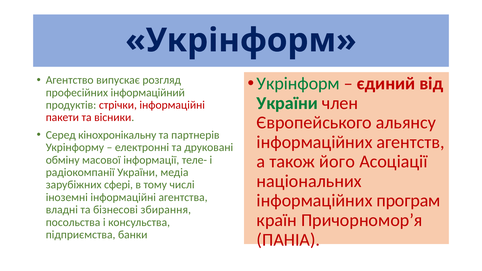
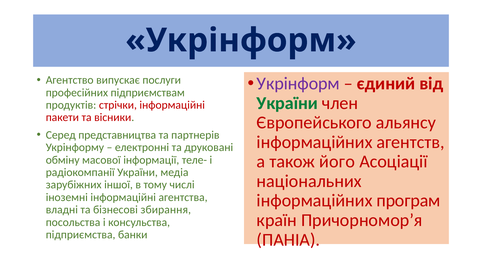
розгляд: розгляд -> послуги
Укрінформ at (298, 84) colour: green -> purple
інформаційний: інформаційний -> підприємствам
кінохронікальну: кінохронікальну -> представництва
сфері: сфері -> іншої
